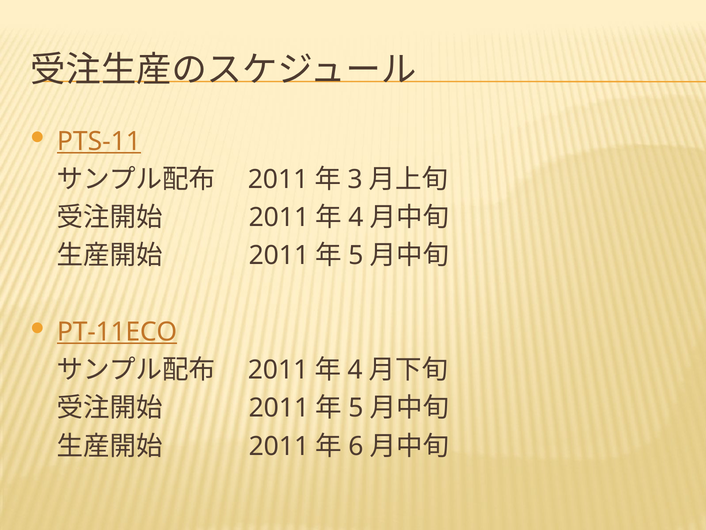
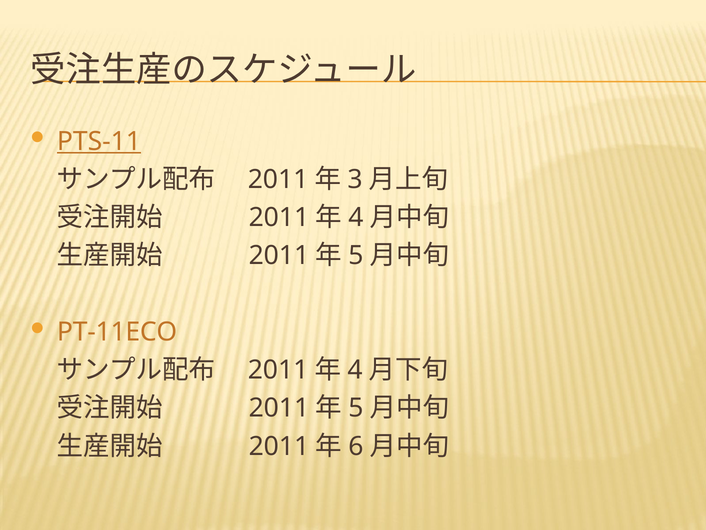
PT-11ECO underline: present -> none
